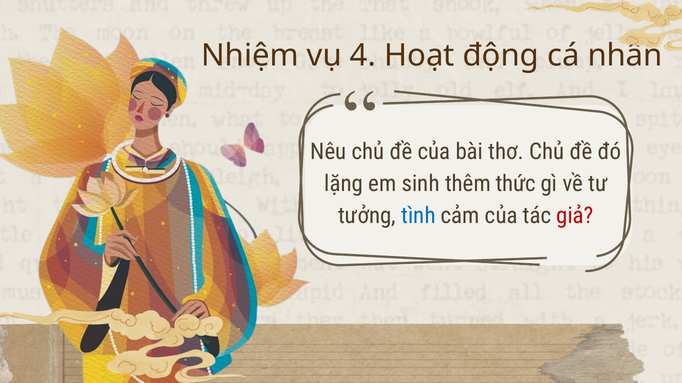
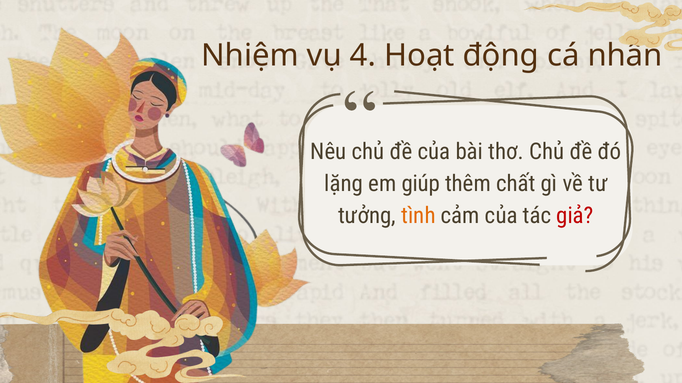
sinh: sinh -> giúp
thức: thức -> chất
tình colour: blue -> orange
